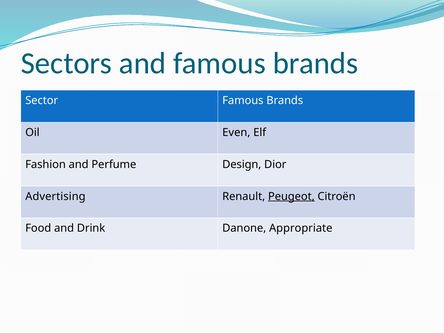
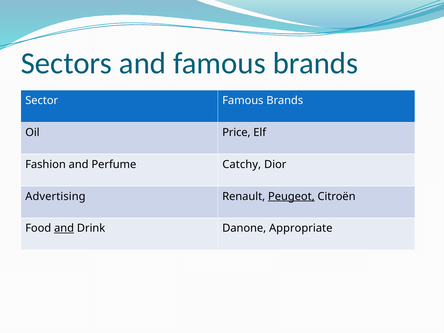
Even: Even -> Price
Design: Design -> Catchy
and at (64, 228) underline: none -> present
